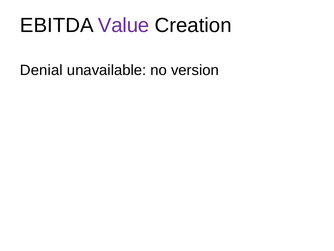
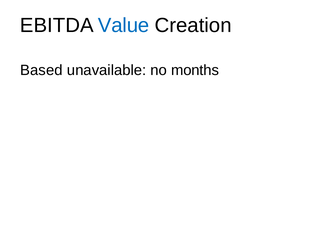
Value colour: purple -> blue
Denial: Denial -> Based
version: version -> months
